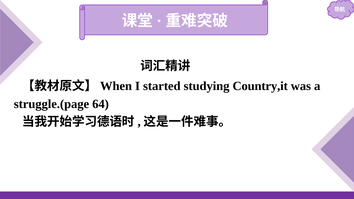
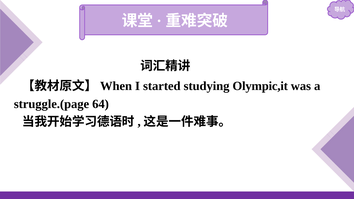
Country,it: Country,it -> Olympic,it
